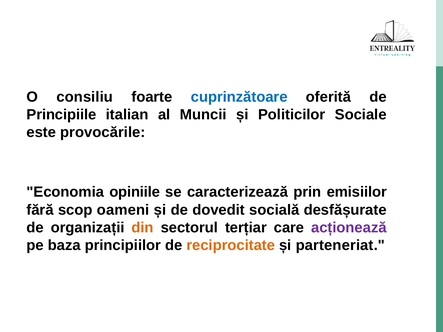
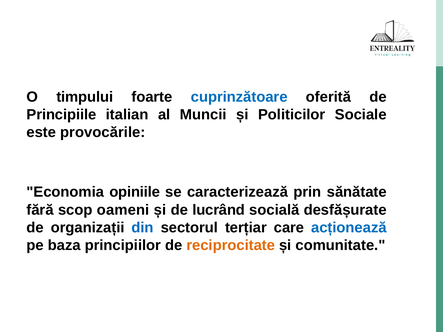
consiliu: consiliu -> timpului
emisiilor: emisiilor -> sănătate
dovedit: dovedit -> lucrând
din colour: orange -> blue
acționează colour: purple -> blue
parteneriat: parteneriat -> comunitate
